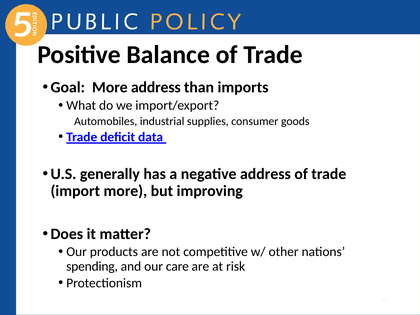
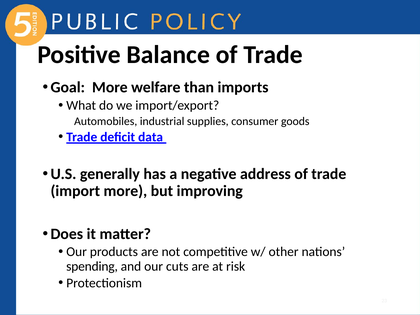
More address: address -> welfare
care: care -> cuts
